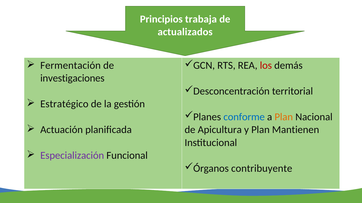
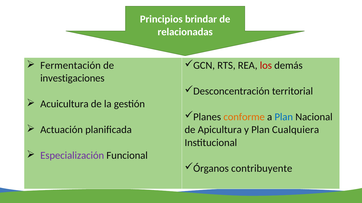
trabaja: trabaja -> brindar
actualizados: actualizados -> relacionadas
Estratégico: Estratégico -> Acuicultura
conforme colour: blue -> orange
Plan at (284, 117) colour: orange -> blue
Mantienen: Mantienen -> Cualquiera
